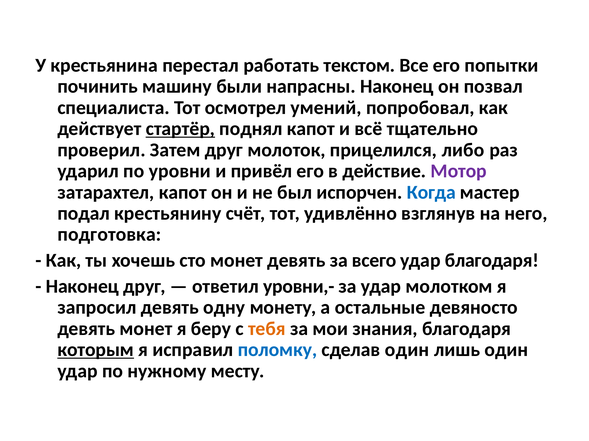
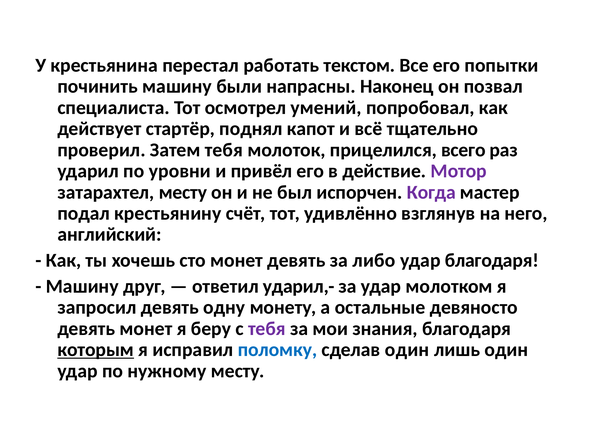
стартёр underline: present -> none
Затем друг: друг -> тебя
либо: либо -> всего
затарахтел капот: капот -> месту
Когда colour: blue -> purple
подготовка: подготовка -> английский
всего: всего -> либо
Наконец at (82, 287): Наконец -> Машину
уровни,-: уровни,- -> ударил,-
тебя at (267, 329) colour: orange -> purple
